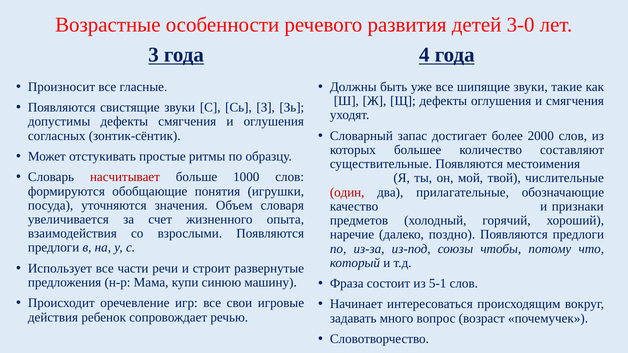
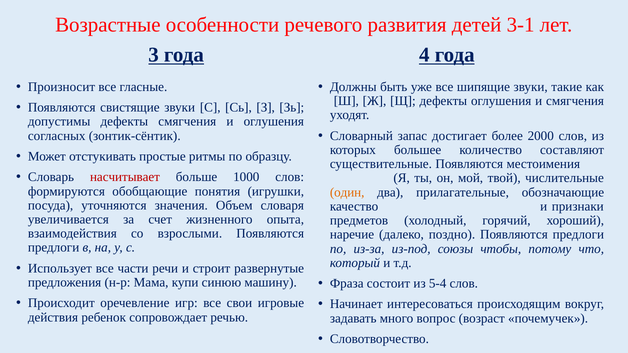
3-0: 3-0 -> 3-1
один colour: red -> orange
5-1: 5-1 -> 5-4
